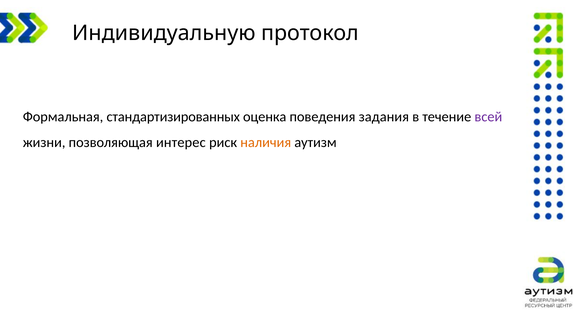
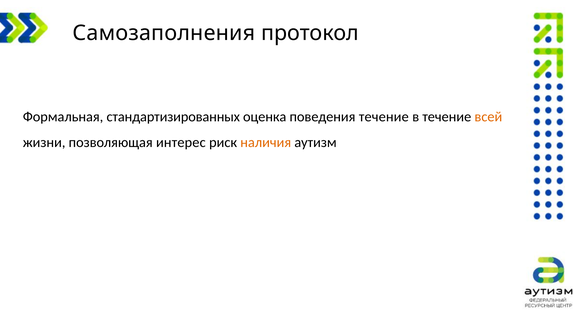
Индивидуальную: Индивидуальную -> Самозаполнения
поведения задания: задания -> течение
всей colour: purple -> orange
